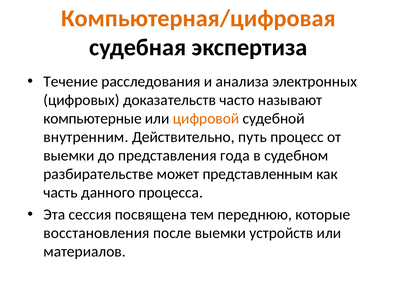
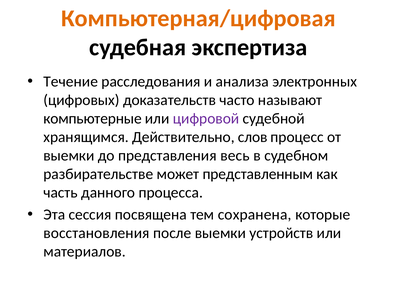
цифровой colour: orange -> purple
внутренним: внутренним -> хранящимся
путь: путь -> слов
года: года -> весь
переднюю: переднюю -> сохранена
